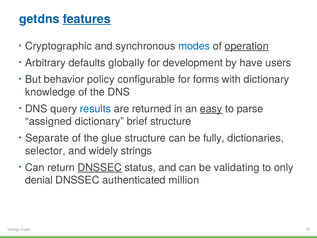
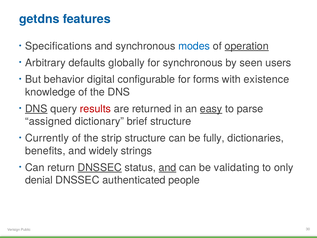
features underline: present -> none
Cryptographic: Cryptographic -> Specifications
for development: development -> synchronous
have: have -> seen
policy: policy -> digital
with dictionary: dictionary -> existence
DNS at (36, 109) underline: none -> present
results colour: blue -> red
Separate: Separate -> Currently
glue: glue -> strip
selector: selector -> benefits
and at (167, 167) underline: none -> present
million: million -> people
